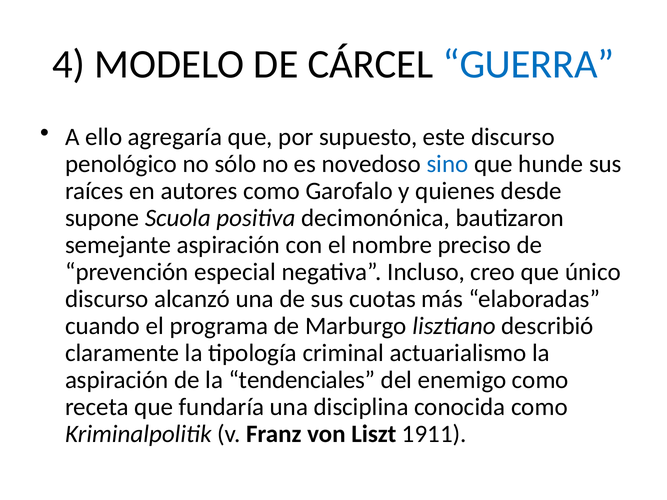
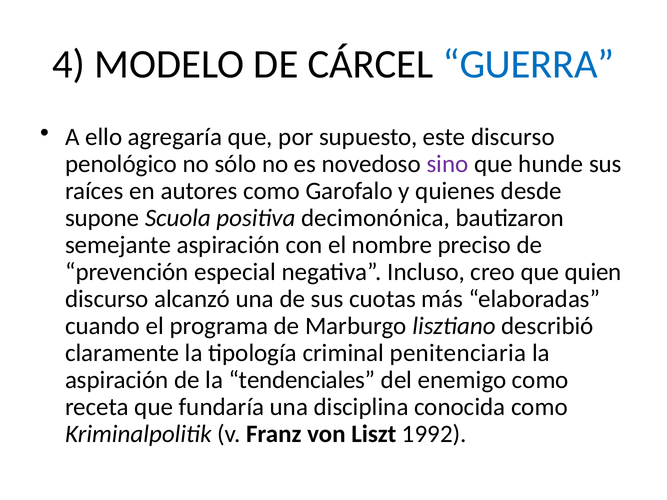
sino colour: blue -> purple
único: único -> quien
actuarialismo: actuarialismo -> penitenciaria
1911: 1911 -> 1992
